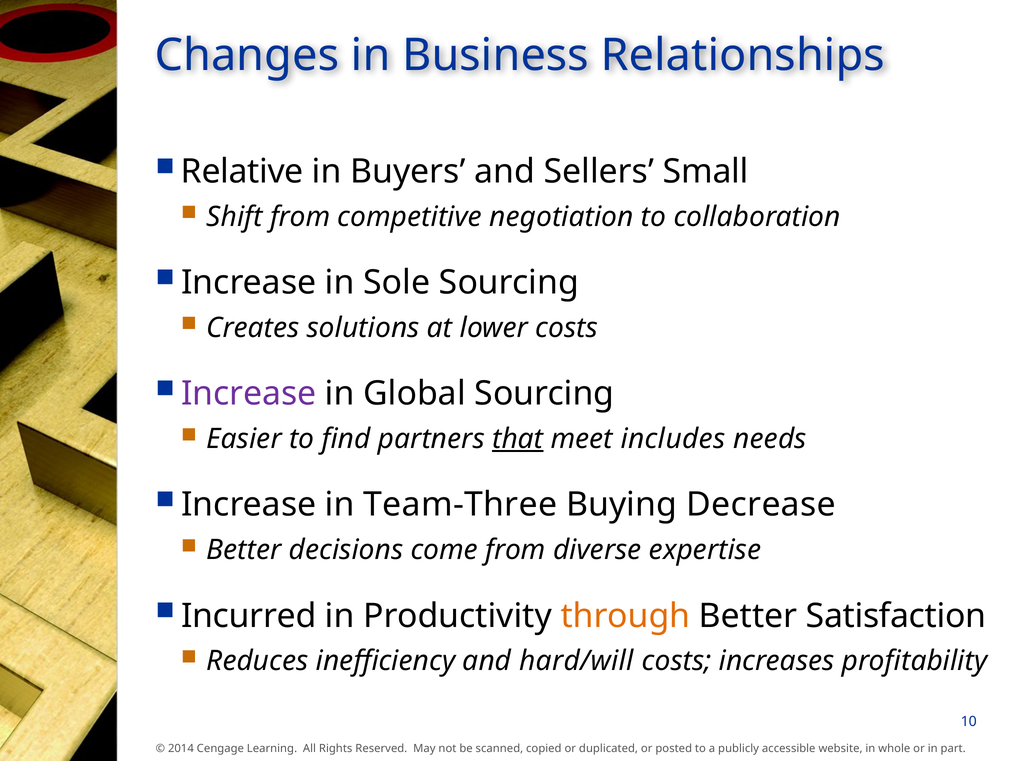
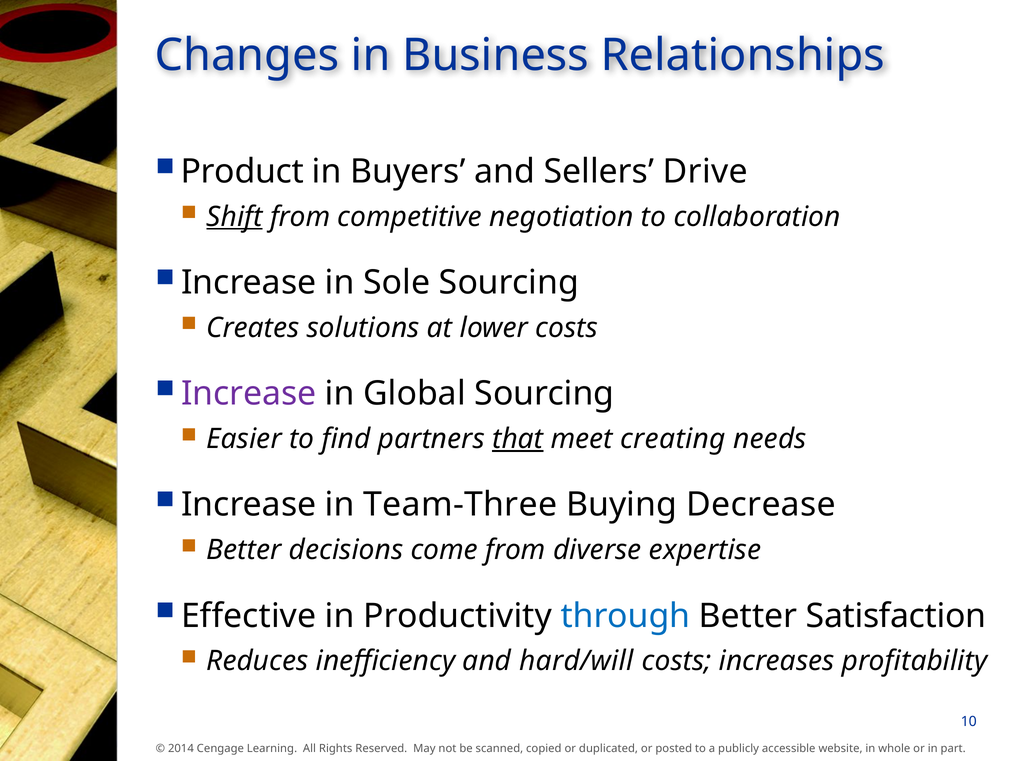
Relative: Relative -> Product
Small: Small -> Drive
Shift underline: none -> present
includes: includes -> creating
Incurred: Incurred -> Effective
through colour: orange -> blue
